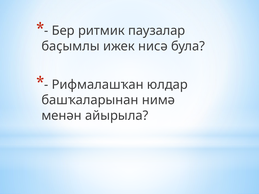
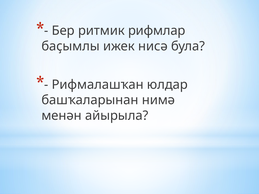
паузалар: паузалар -> рифмлар
